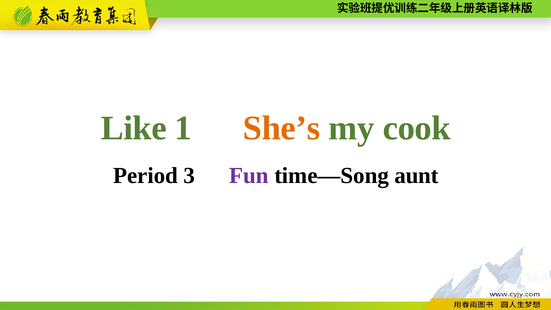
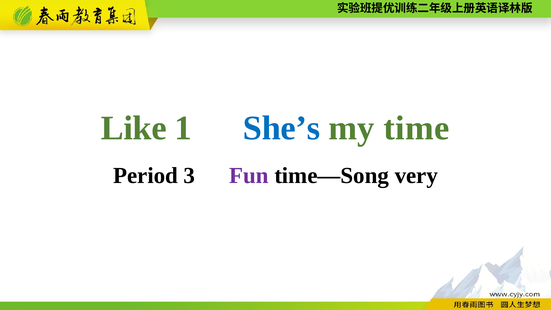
She’s colour: orange -> blue
cook: cook -> time
aunt: aunt -> very
